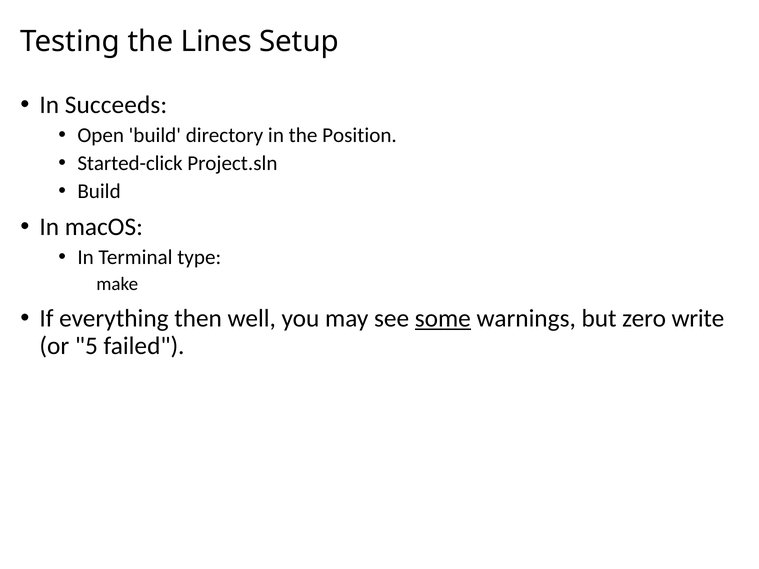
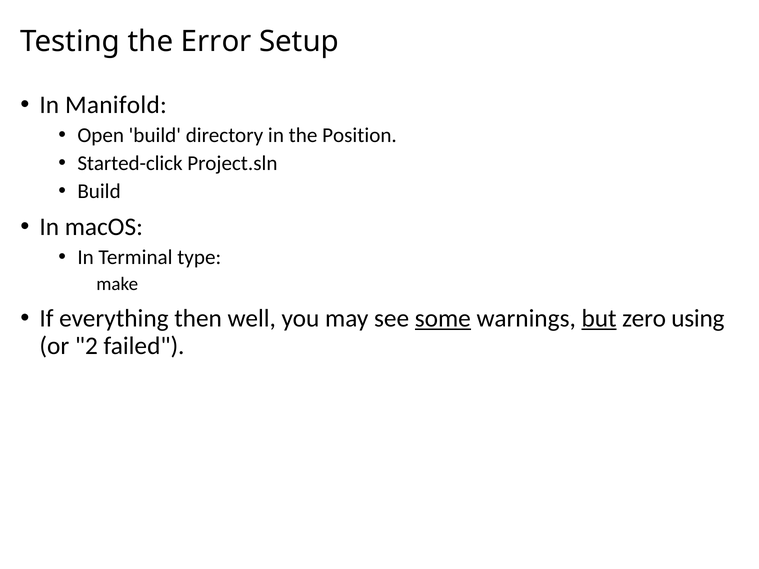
Lines: Lines -> Error
Succeeds: Succeeds -> Manifold
but underline: none -> present
write: write -> using
5: 5 -> 2
